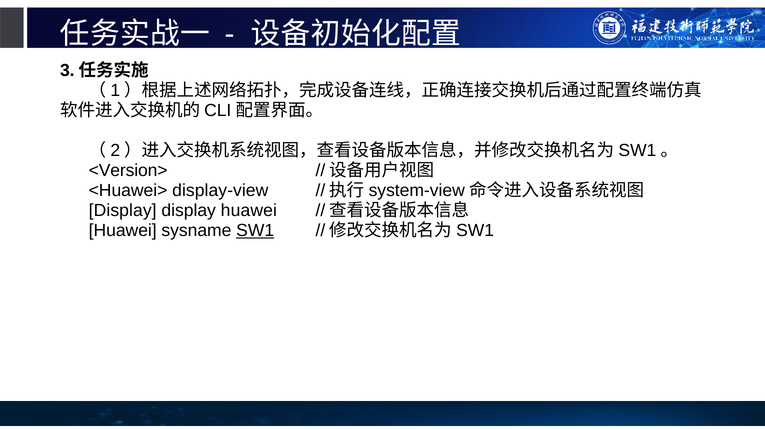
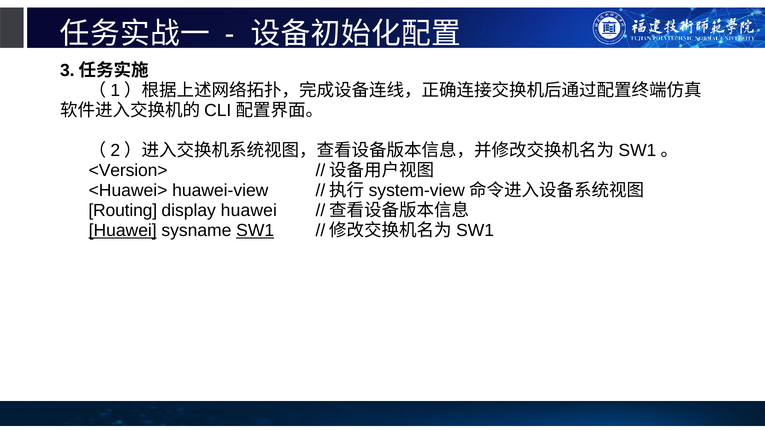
display-view: display-view -> huawei-view
Display at (123, 211): Display -> Routing
Huawei at (123, 230) underline: none -> present
